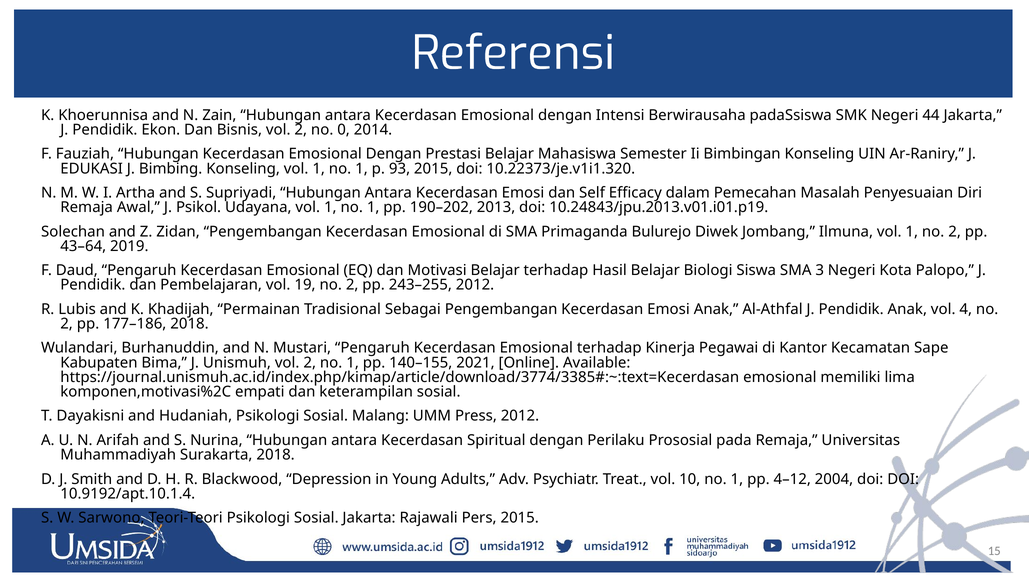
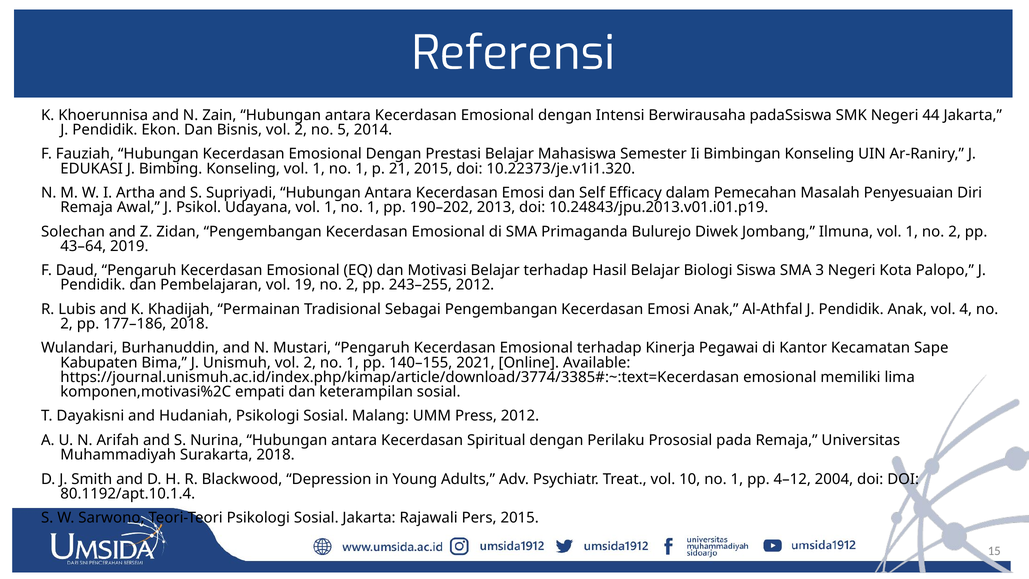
0: 0 -> 5
93: 93 -> 21
10.9192/apt.10.1.4: 10.9192/apt.10.1.4 -> 80.1192/apt.10.1.4
